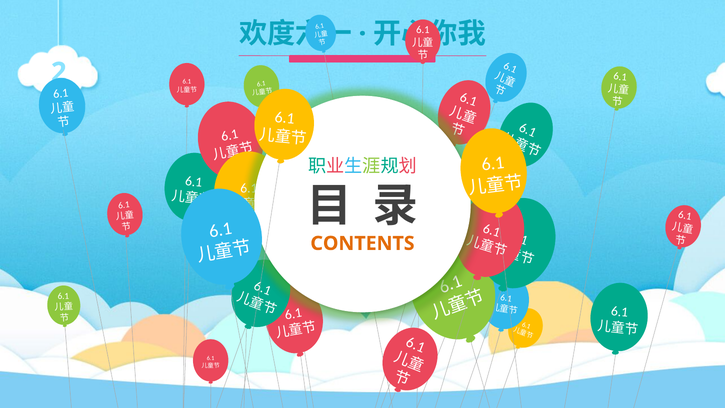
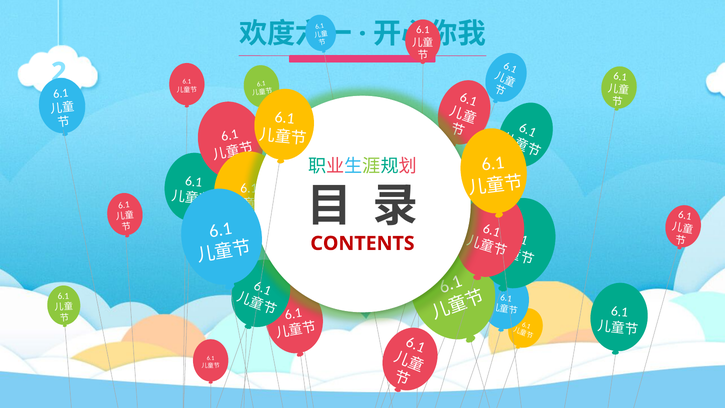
CONTENTS colour: orange -> red
